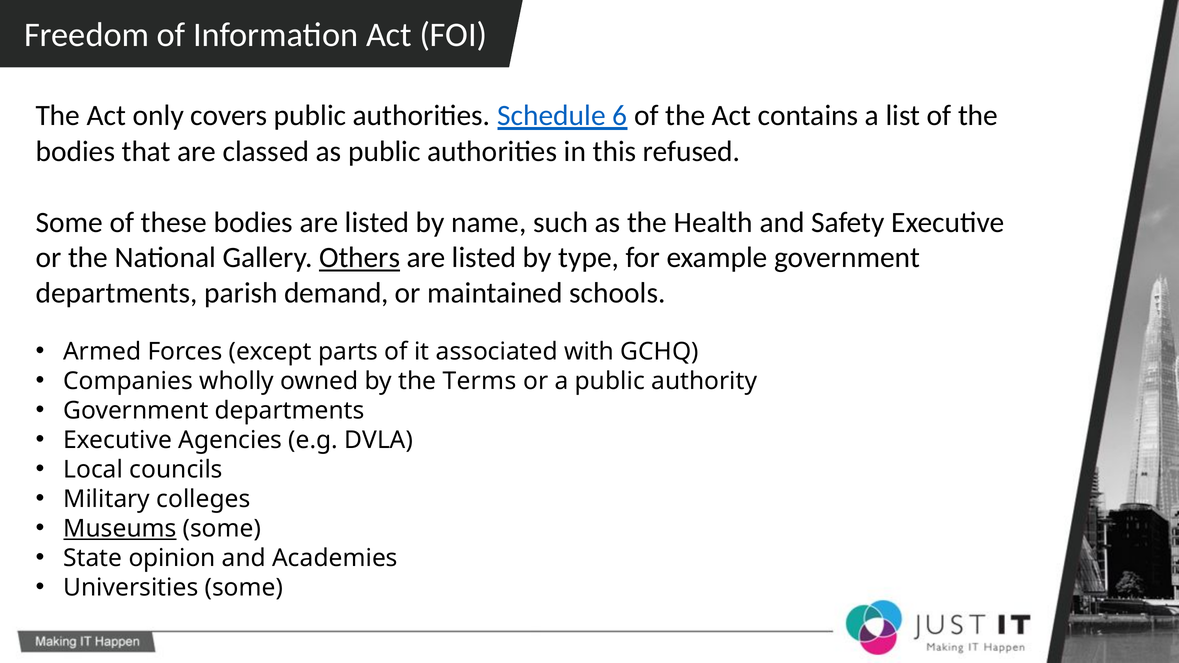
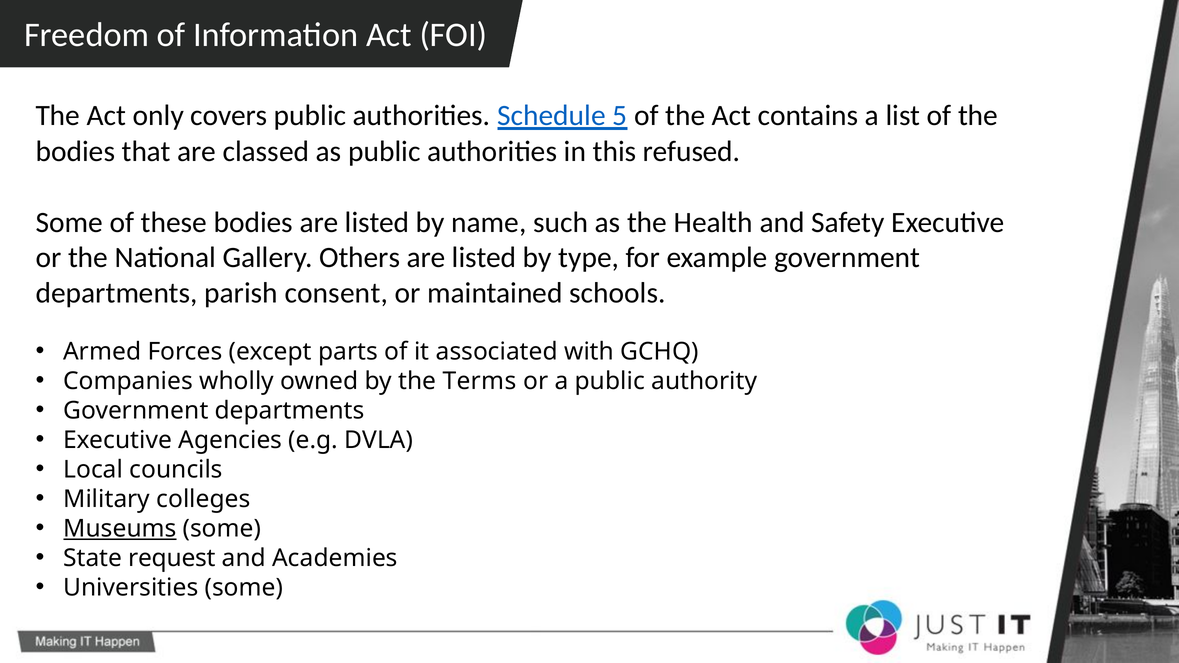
6: 6 -> 5
Others underline: present -> none
demand: demand -> consent
opinion: opinion -> request
